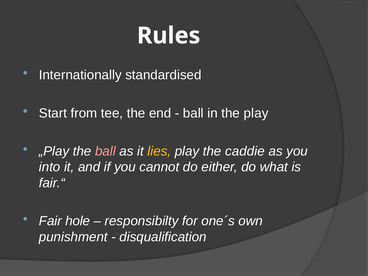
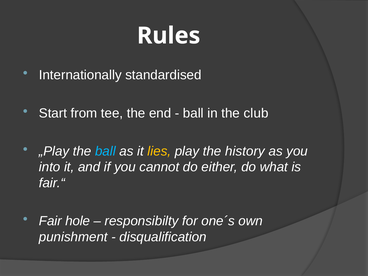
the play: play -> club
ball at (105, 151) colour: pink -> light blue
caddie: caddie -> history
